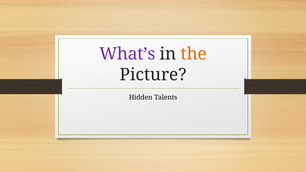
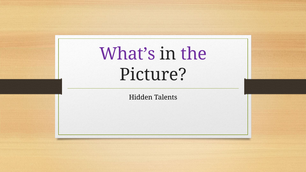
the colour: orange -> purple
